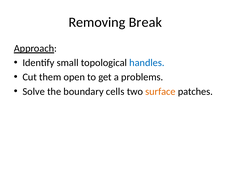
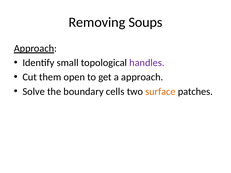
Break: Break -> Soups
handles colour: blue -> purple
a problems: problems -> approach
